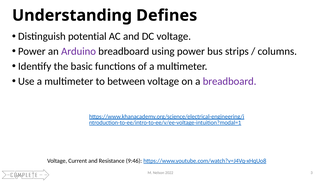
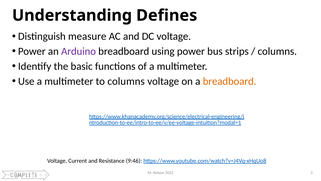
potential: potential -> measure
to between: between -> columns
breadboard at (230, 81) colour: purple -> orange
